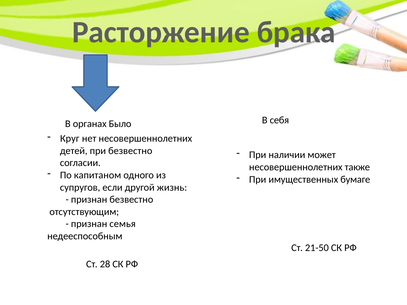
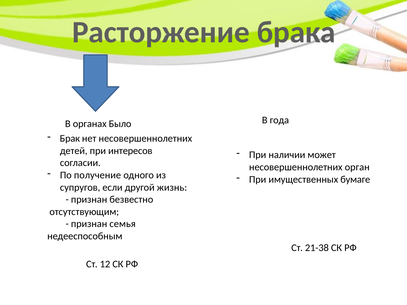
себя: себя -> года
Круг: Круг -> Брак
при безвестно: безвестно -> интересов
также: также -> орган
капитаном: капитаном -> получение
21-50: 21-50 -> 21-38
28: 28 -> 12
